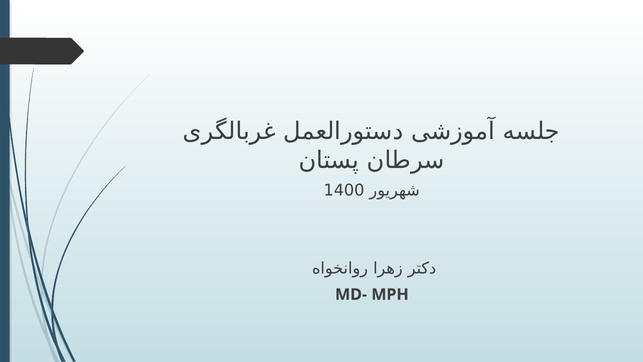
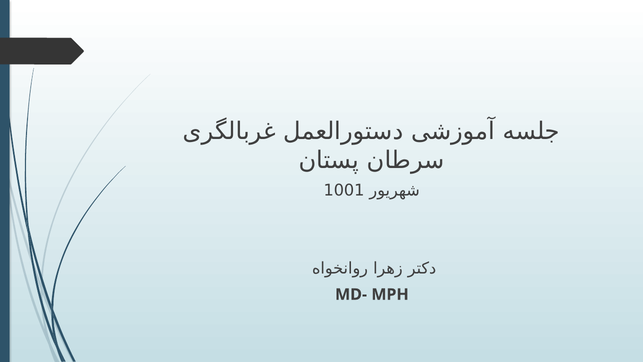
1400: 1400 -> 1001
